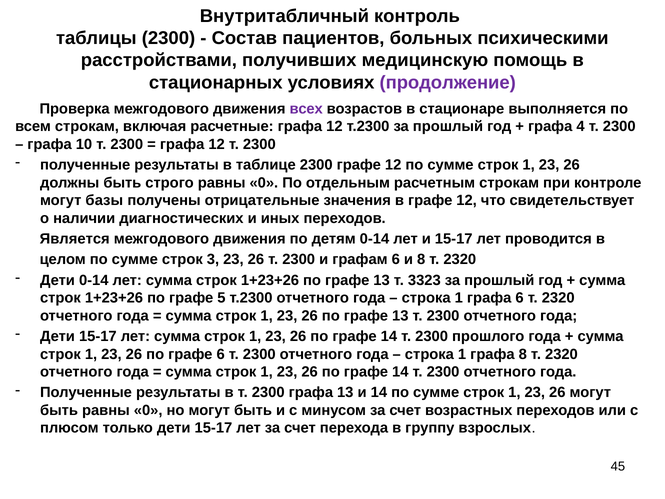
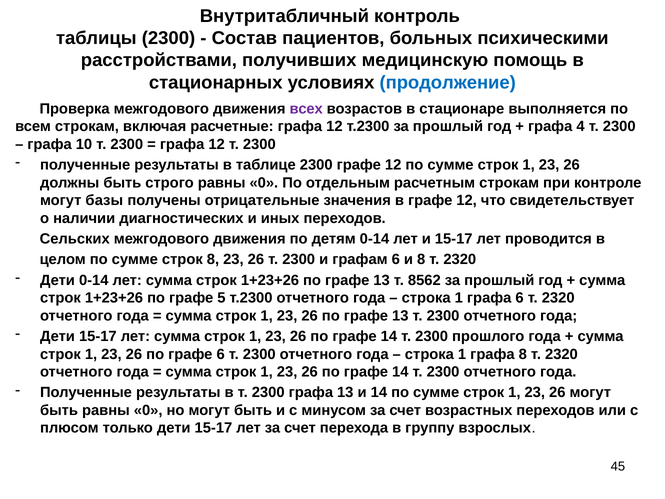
продолжение colour: purple -> blue
Является: Является -> Сельских
строк 3: 3 -> 8
3323: 3323 -> 8562
